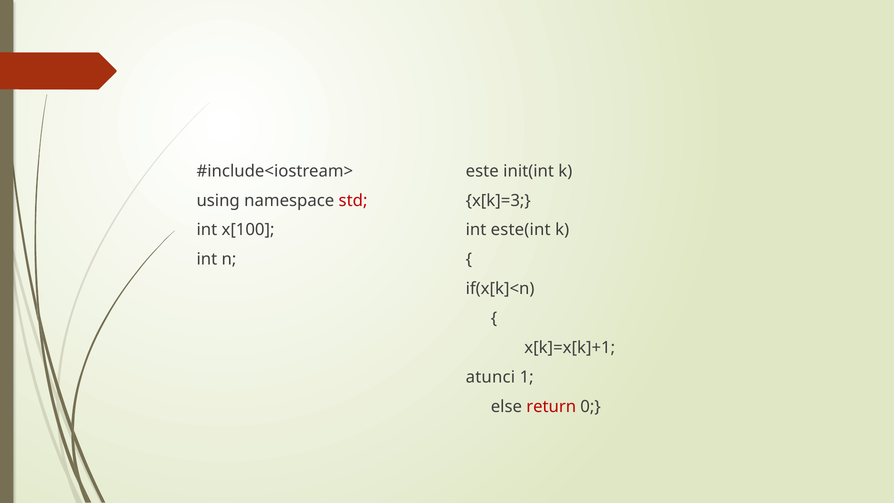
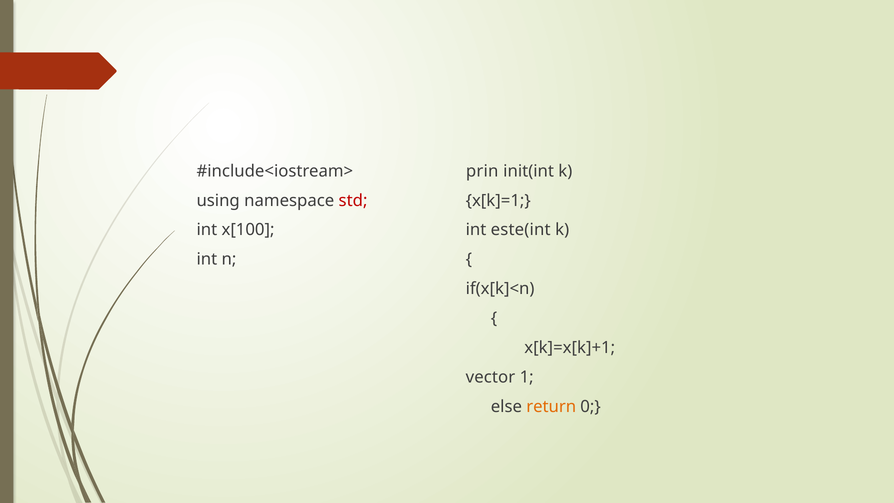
este: este -> prin
x[k]=3: x[k]=3 -> x[k]=1
atunci: atunci -> vector
return colour: red -> orange
